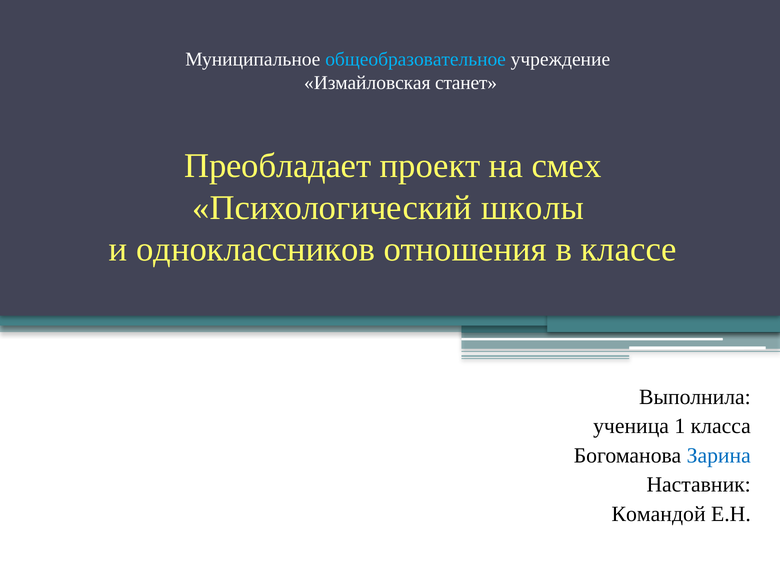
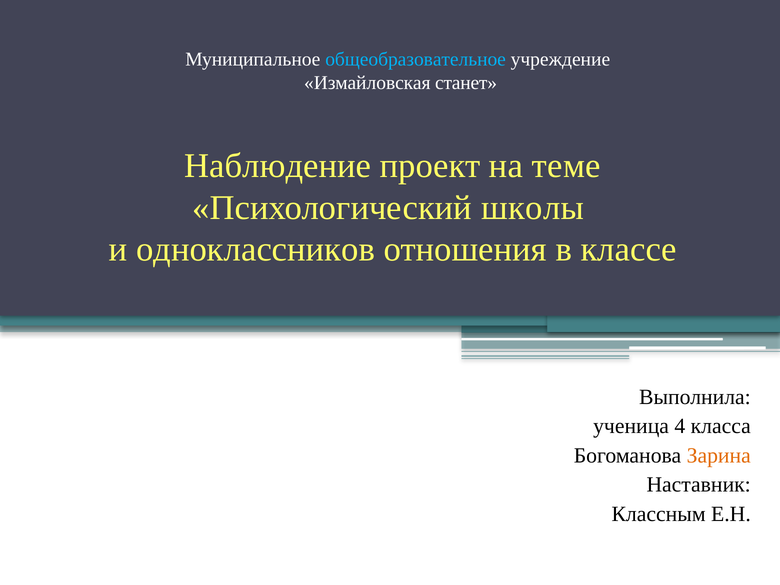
Преобладает: Преобладает -> Наблюдение
смех: смех -> теме
1: 1 -> 4
Зарина colour: blue -> orange
Командой: Командой -> Классным
